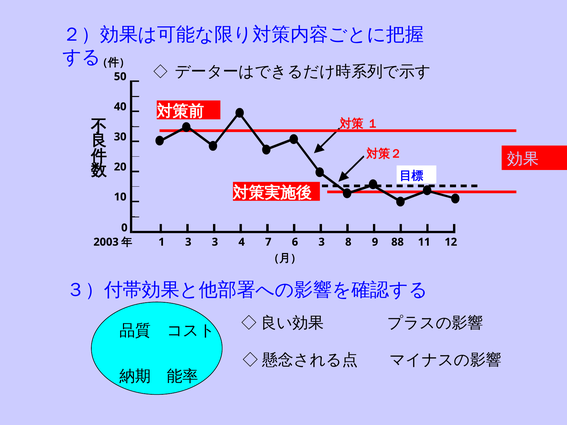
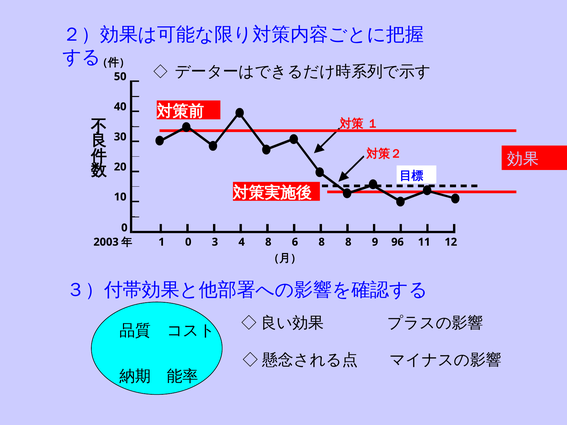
1 3: 3 -> 0
4 7: 7 -> 8
6 3: 3 -> 8
88: 88 -> 96
